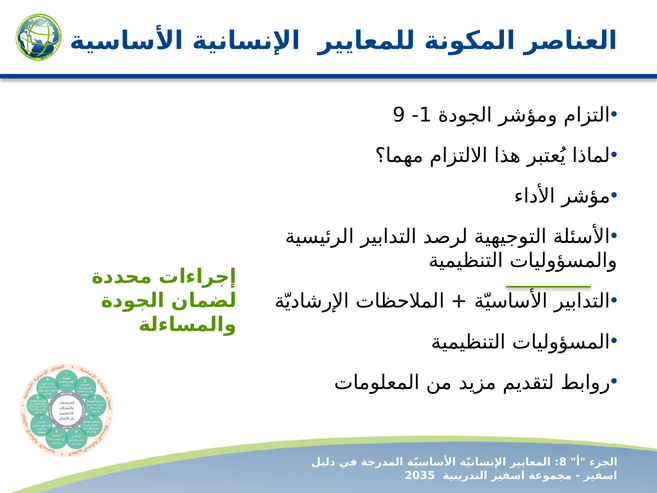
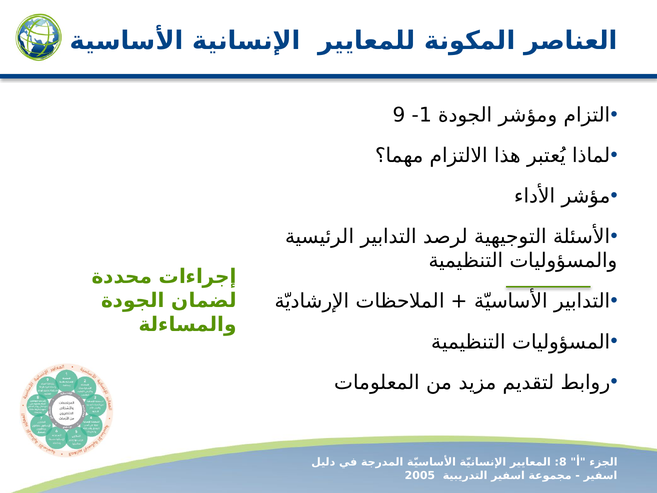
2035: 2035 -> 2005
